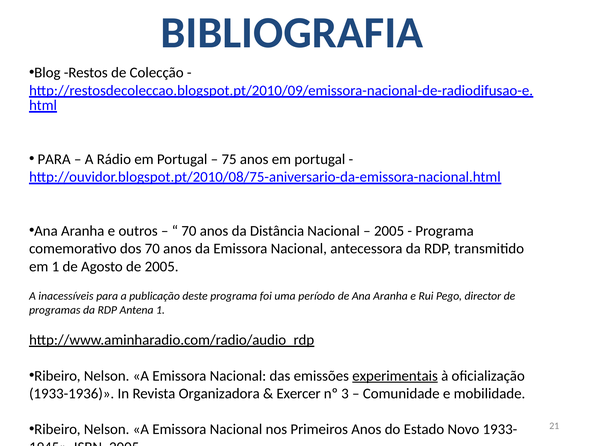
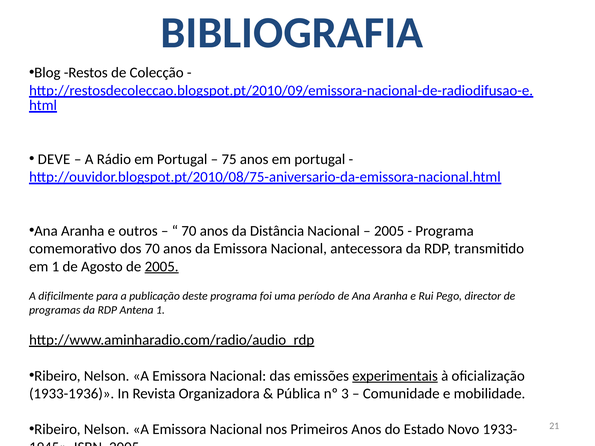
PARA at (54, 159): PARA -> DEVE
2005 at (162, 267) underline: none -> present
inacessíveis: inacessíveis -> dificilmente
Exercer: Exercer -> Pública
